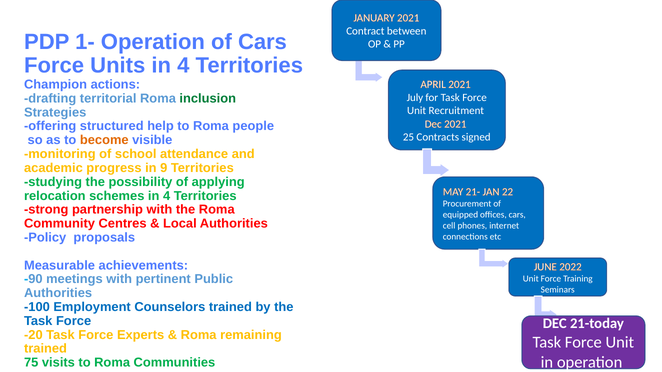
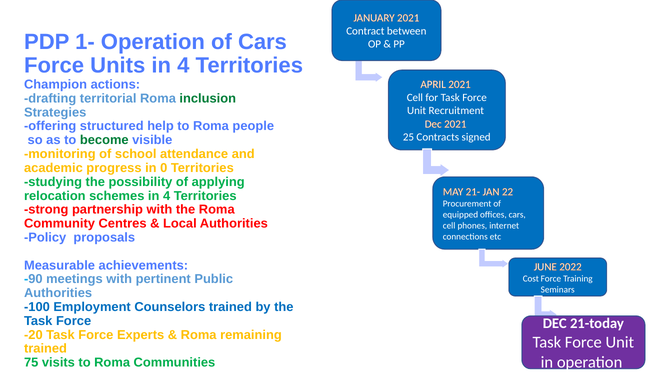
July at (415, 98): July -> Cell
become colour: orange -> green
9: 9 -> 0
Unit at (531, 279): Unit -> Cost
